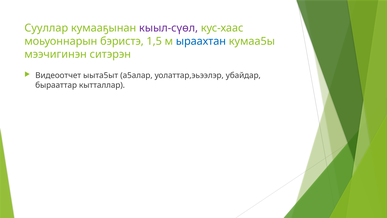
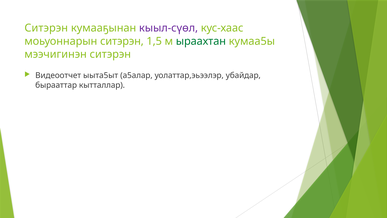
Сууллар at (46, 28): Сууллар -> Ситэрэн
моьуоннарын бэристэ: бэристэ -> ситэрэн
ыраахтан colour: blue -> green
